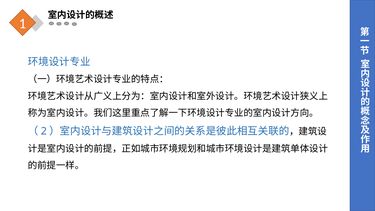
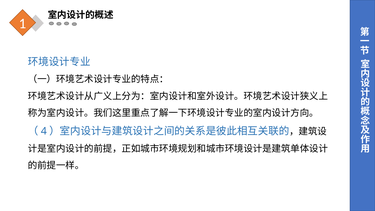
2: 2 -> 4
